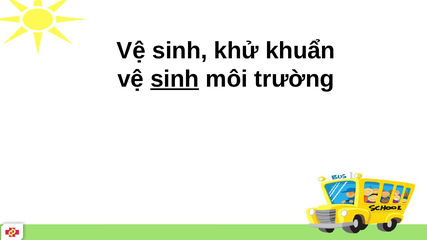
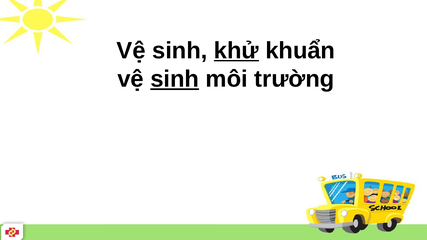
khử underline: none -> present
